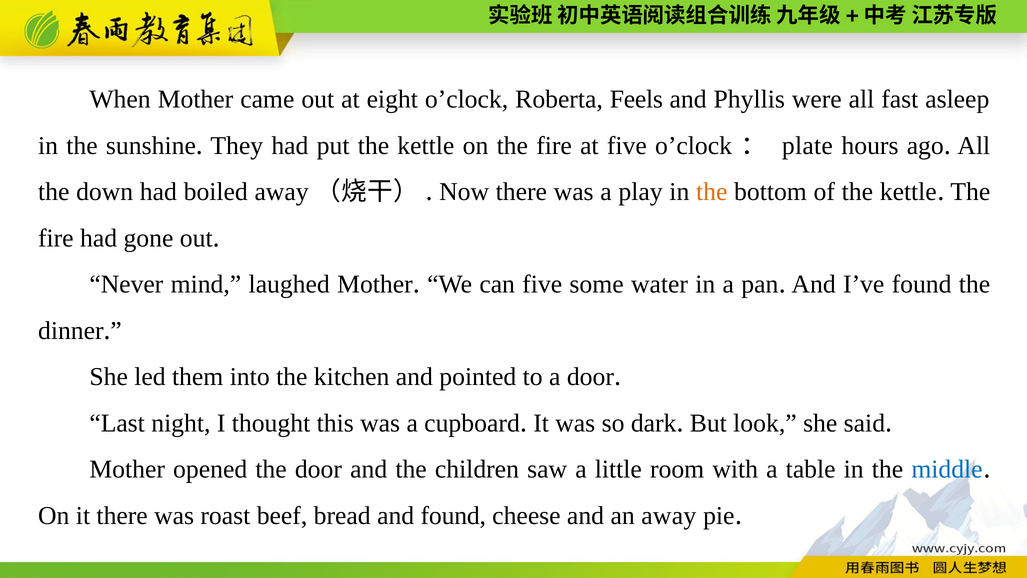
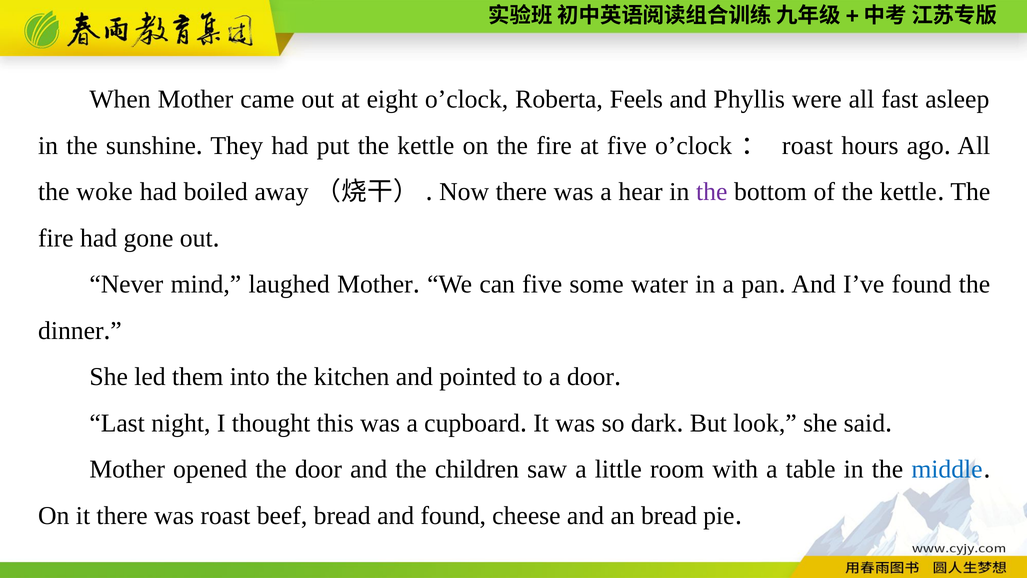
plate at (807, 146): plate -> roast
down: down -> woke
play: play -> hear
the at (712, 192) colour: orange -> purple
an away: away -> bread
